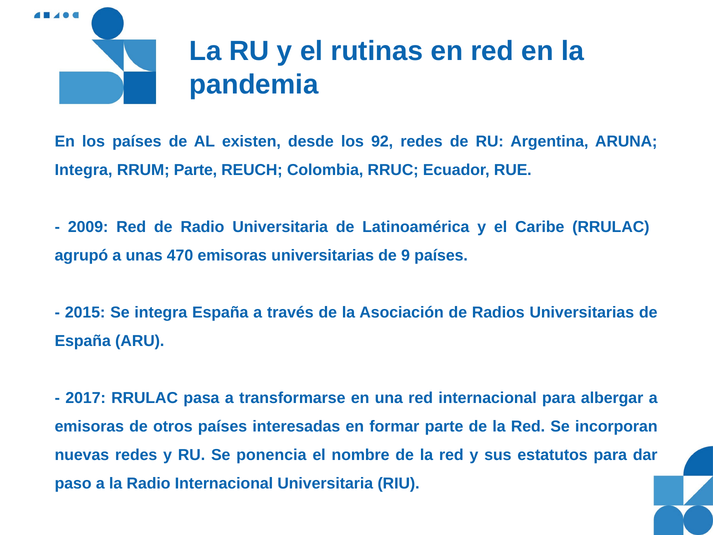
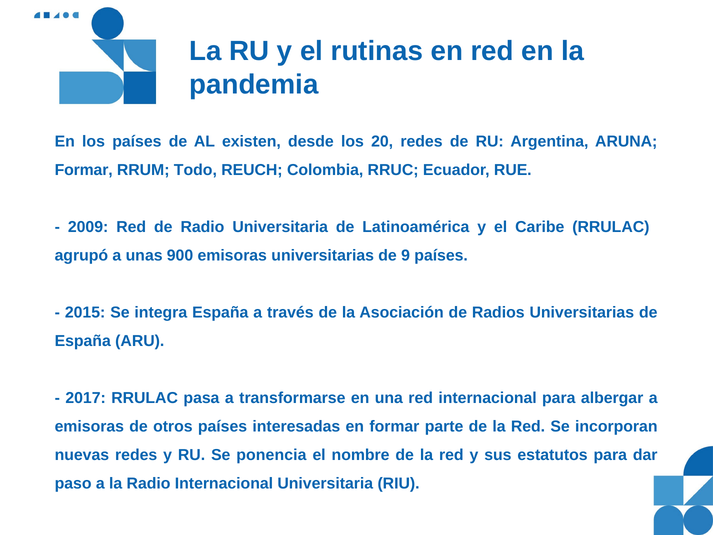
92: 92 -> 20
Integra at (84, 170): Integra -> Formar
RRUM Parte: Parte -> Todo
470: 470 -> 900
